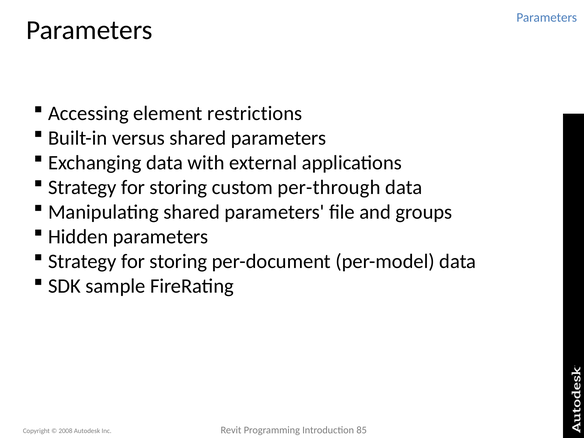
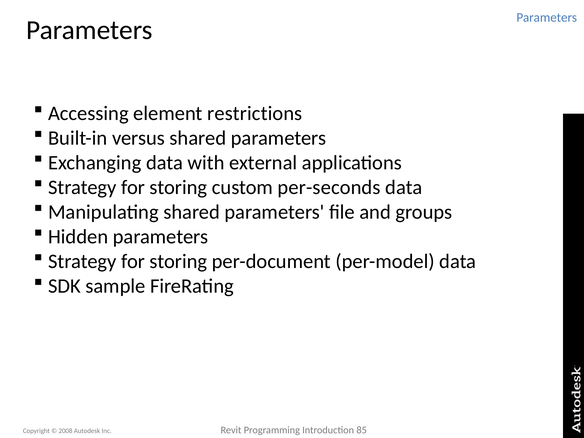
per-through: per-through -> per-seconds
